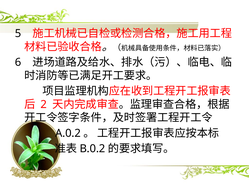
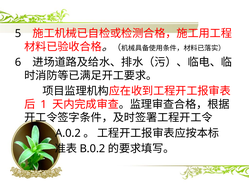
2: 2 -> 1
